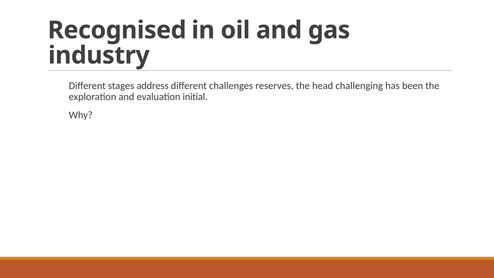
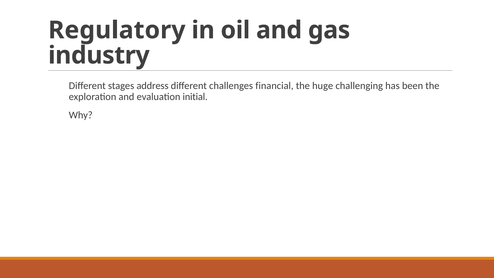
Recognised: Recognised -> Regulatory
reserves: reserves -> financial
head: head -> huge
